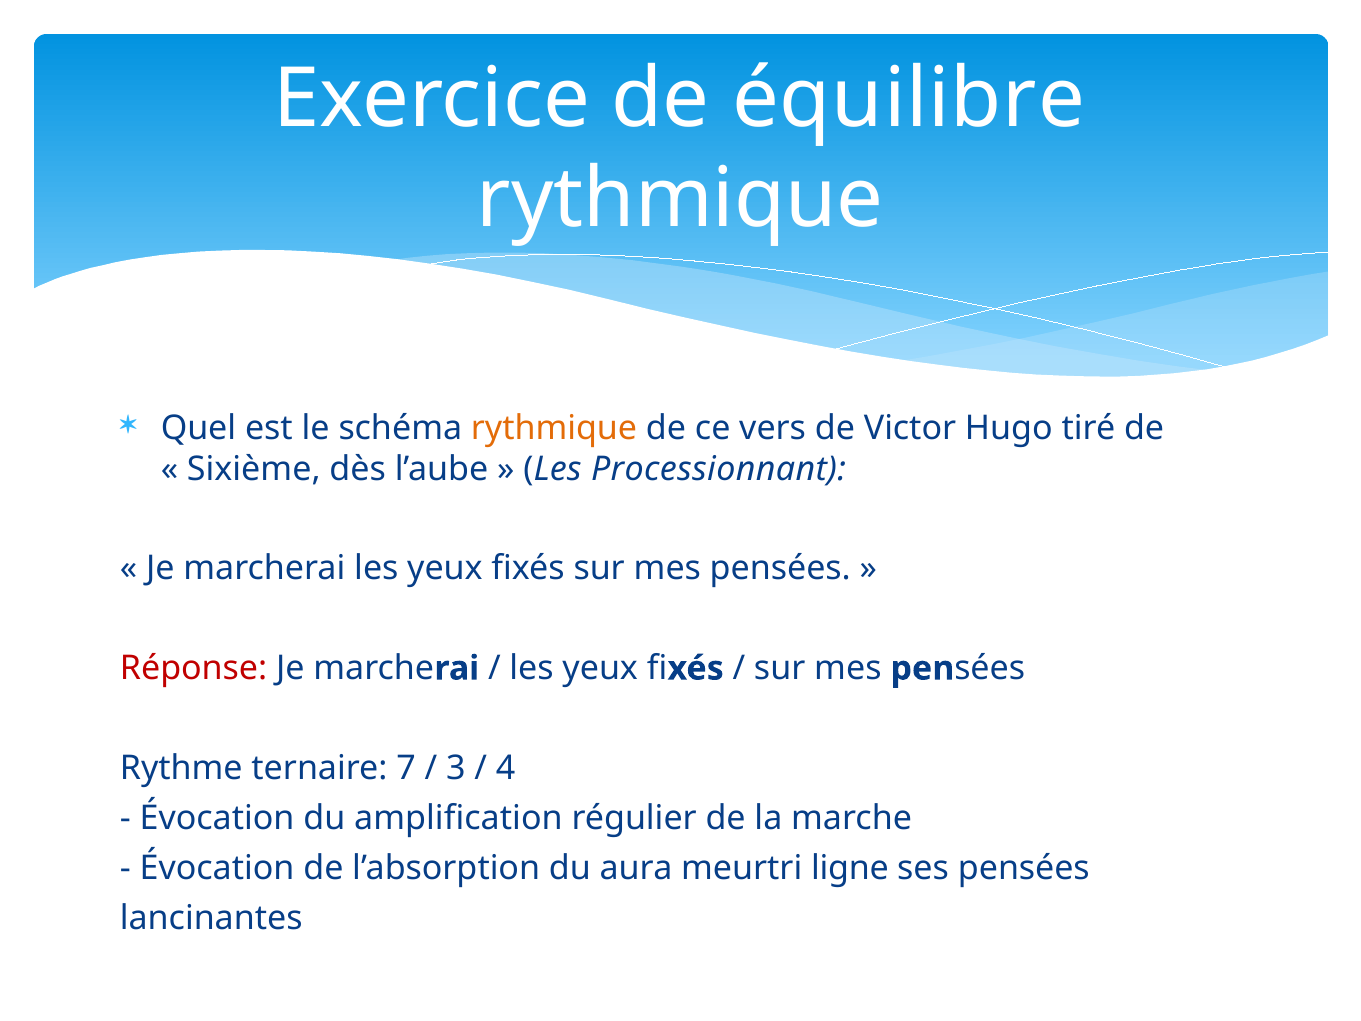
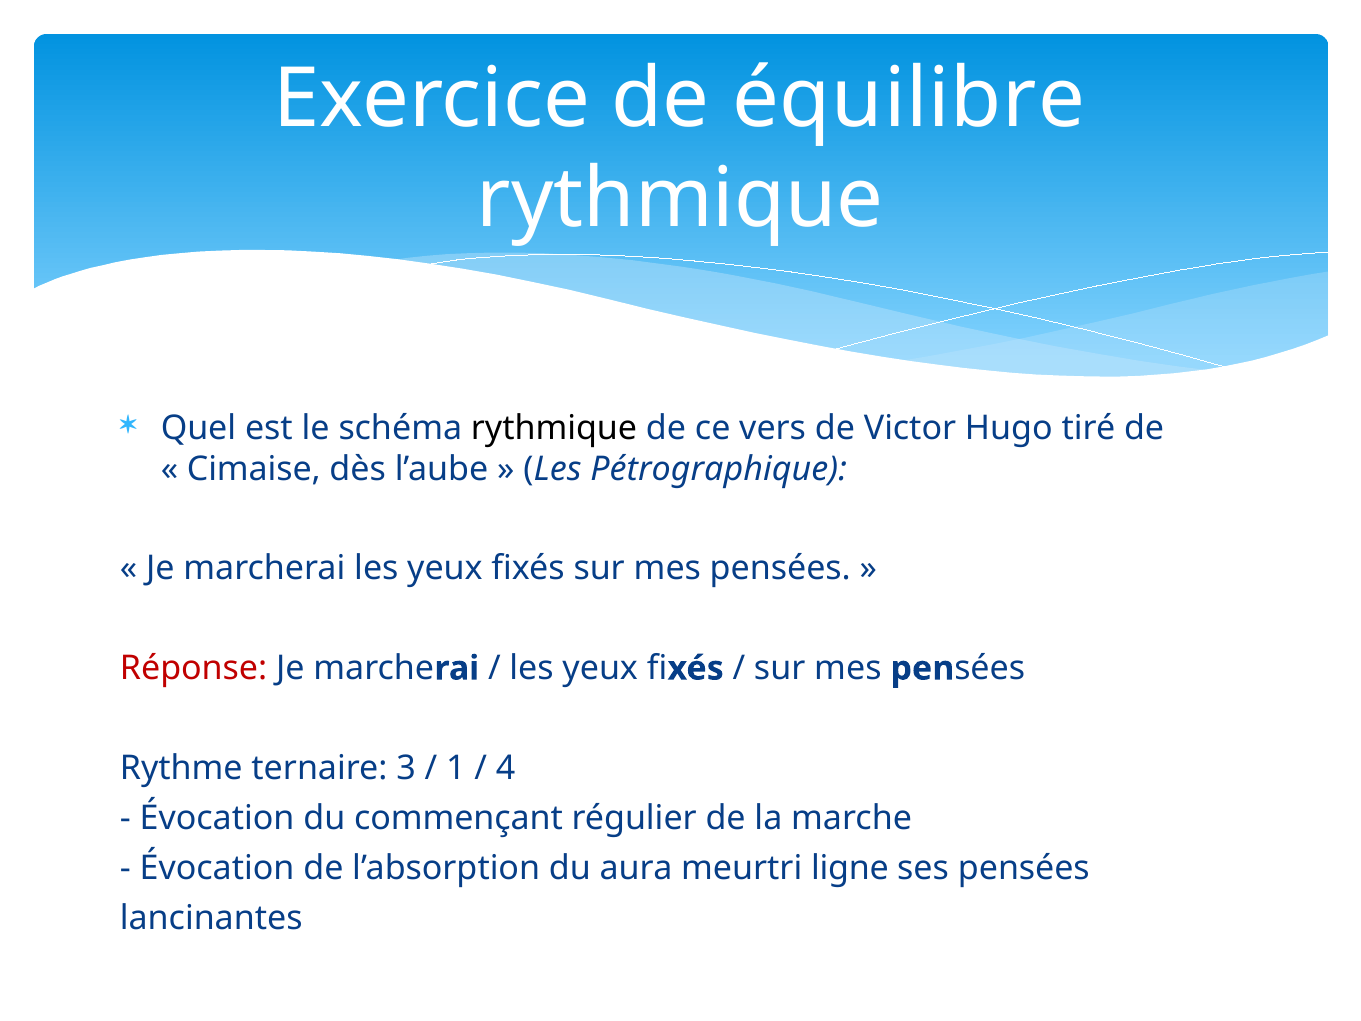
rythmique at (554, 428) colour: orange -> black
Sixième: Sixième -> Cimaise
Processionnant: Processionnant -> Pétrographique
7: 7 -> 3
3: 3 -> 1
amplification: amplification -> commençant
